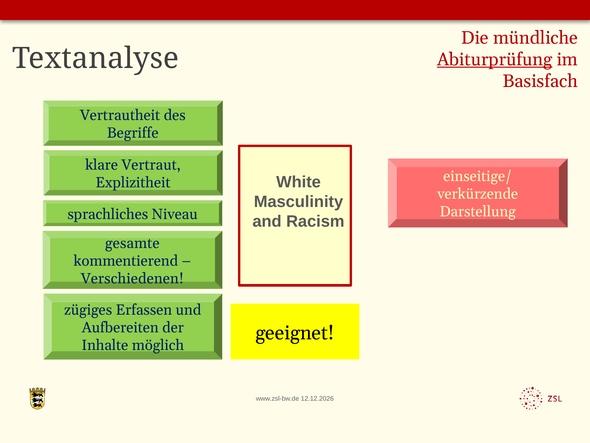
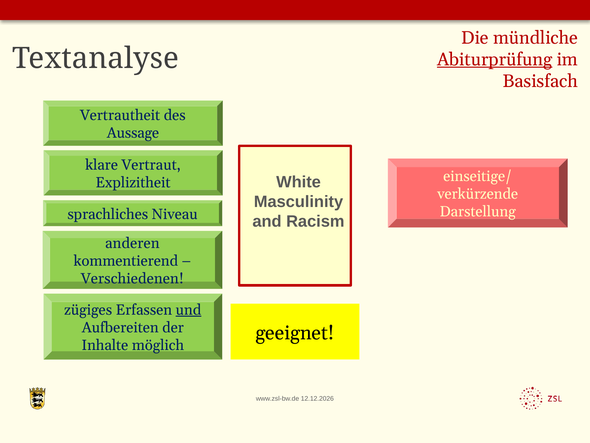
Begriffe: Begriffe -> Aussage
gesamte: gesamte -> anderen
und underline: none -> present
